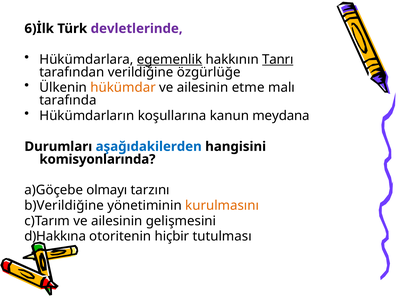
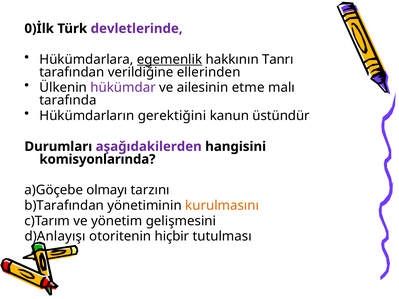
6)İlk: 6)İlk -> 0)İlk
Tanrı underline: present -> none
özgürlüğe: özgürlüğe -> ellerinden
hükümdar colour: orange -> purple
koşullarına: koşullarına -> gerektiğini
meydana: meydana -> üstündür
aşağıdakilerden colour: blue -> purple
b)Verildiğine: b)Verildiğine -> b)Tarafından
c)Tarım ve ailesinin: ailesinin -> yönetim
d)Hakkına: d)Hakkına -> d)Anlayışı
